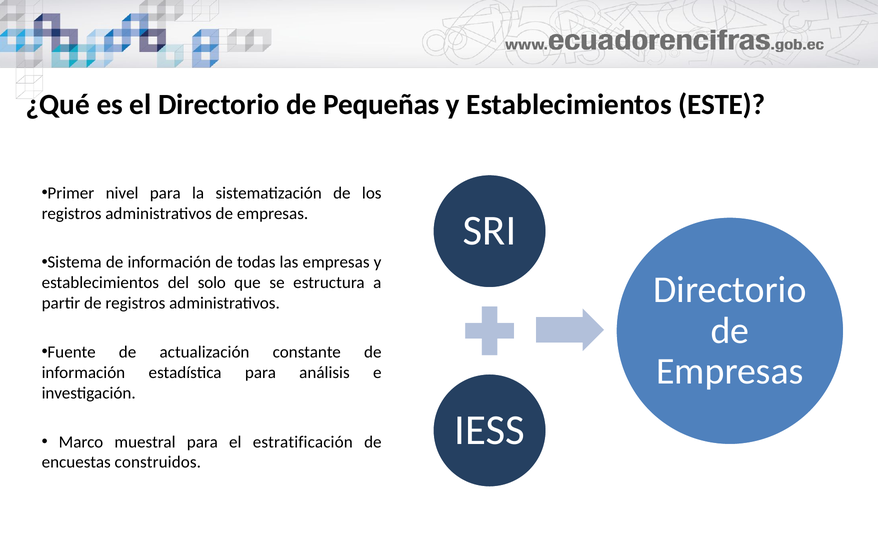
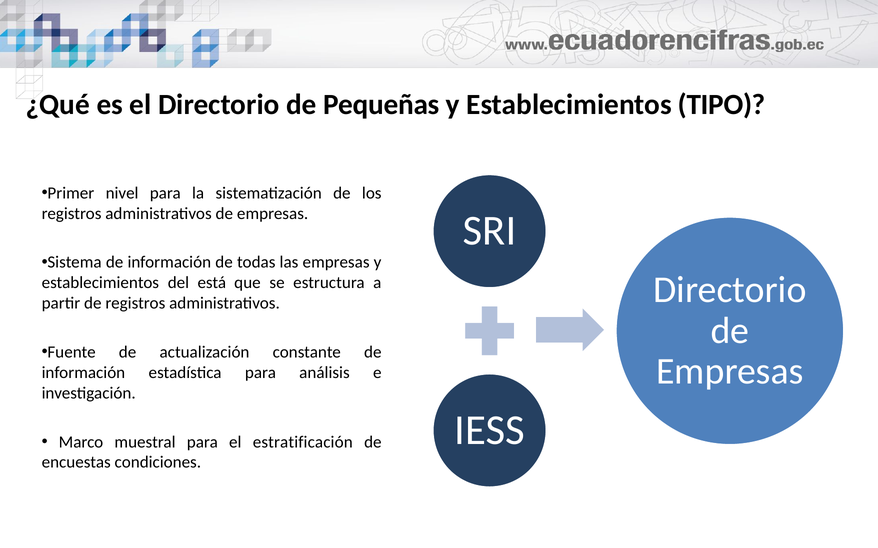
ESTE: ESTE -> TIPO
solo: solo -> está
construidos: construidos -> condiciones
